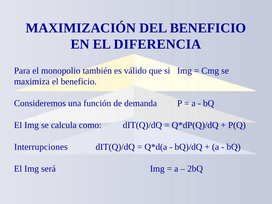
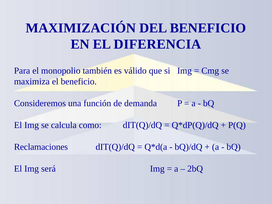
Interrupciones: Interrupciones -> Reclamaciones
